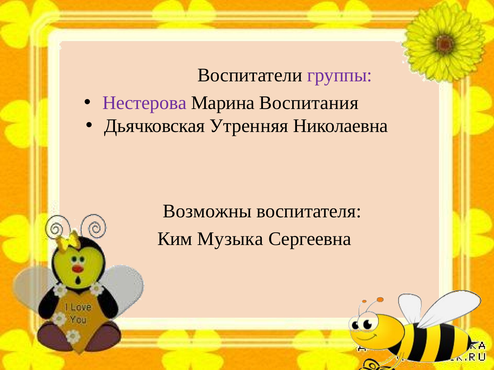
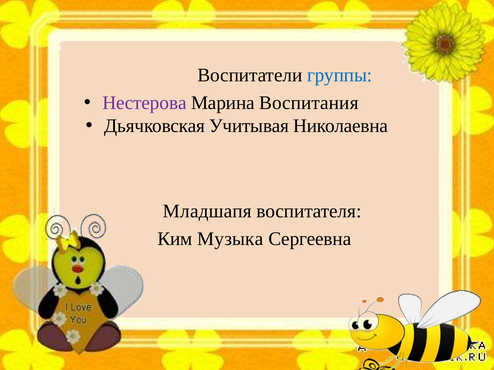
группы colour: purple -> blue
Утренняя: Утренняя -> Учитывая
Возможны: Возможны -> Младшапя
